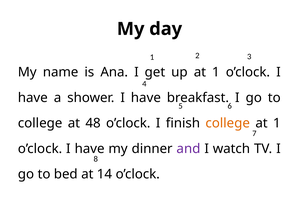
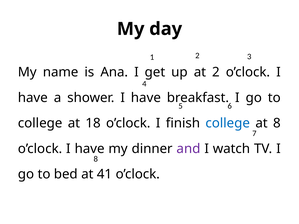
up at 1: 1 -> 2
48: 48 -> 18
college at (228, 123) colour: orange -> blue
1 at (277, 123): 1 -> 8
14: 14 -> 41
